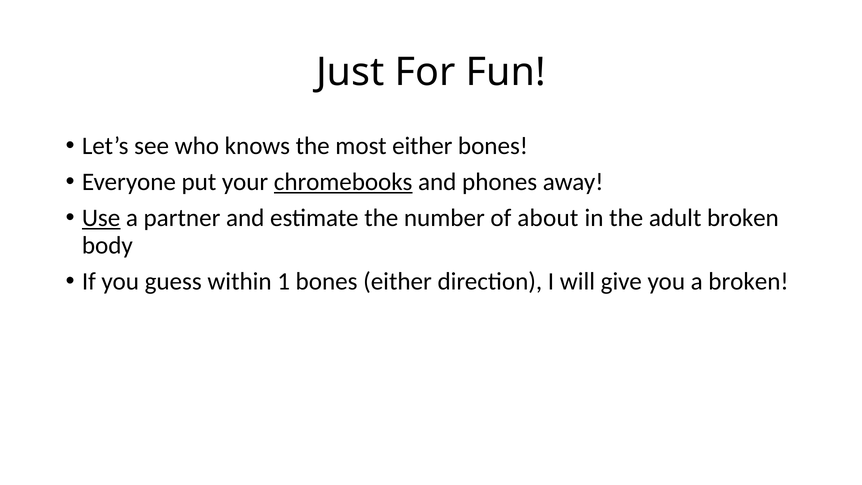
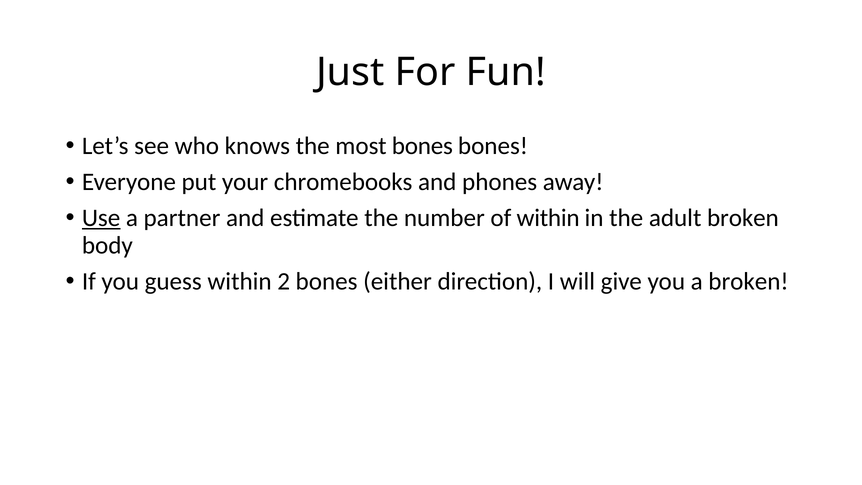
most either: either -> bones
chromebooks underline: present -> none
of about: about -> within
1: 1 -> 2
